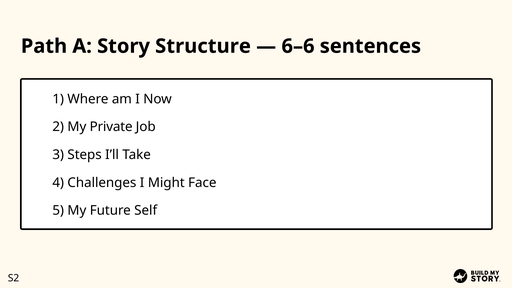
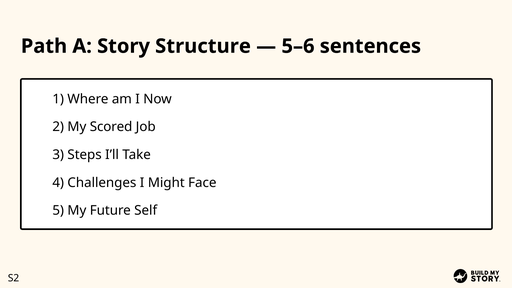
6–6: 6–6 -> 5–6
Private: Private -> Scored
